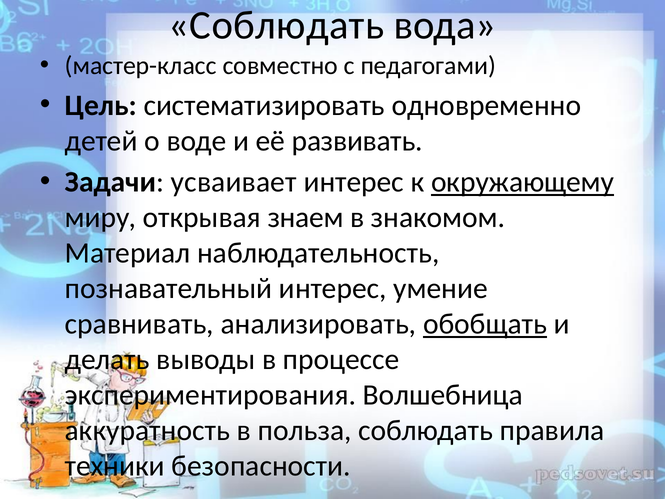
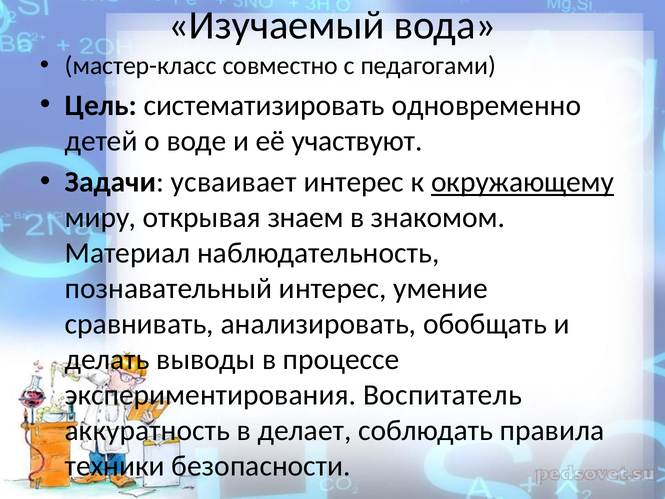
Соблюдать at (276, 25): Соблюдать -> Изучаемый
развивать: развивать -> участвуют
обобщать underline: present -> none
Волшебница: Волшебница -> Воспитатель
польза: польза -> делает
